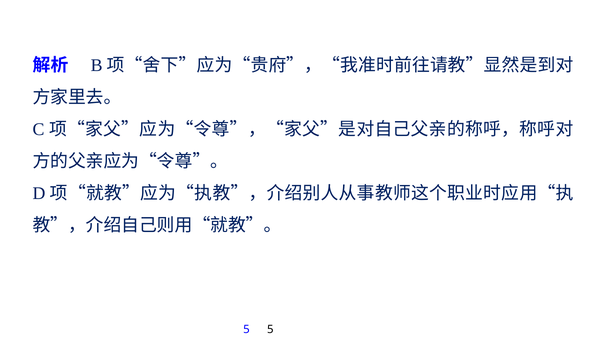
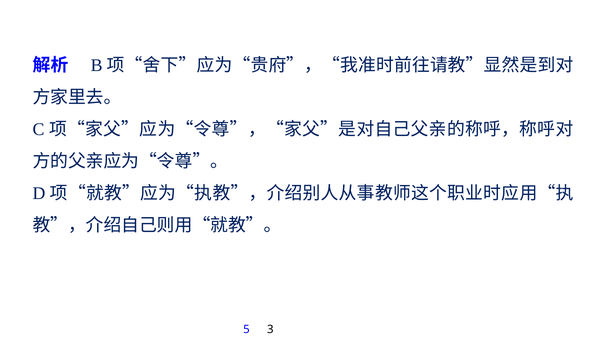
5 5: 5 -> 3
